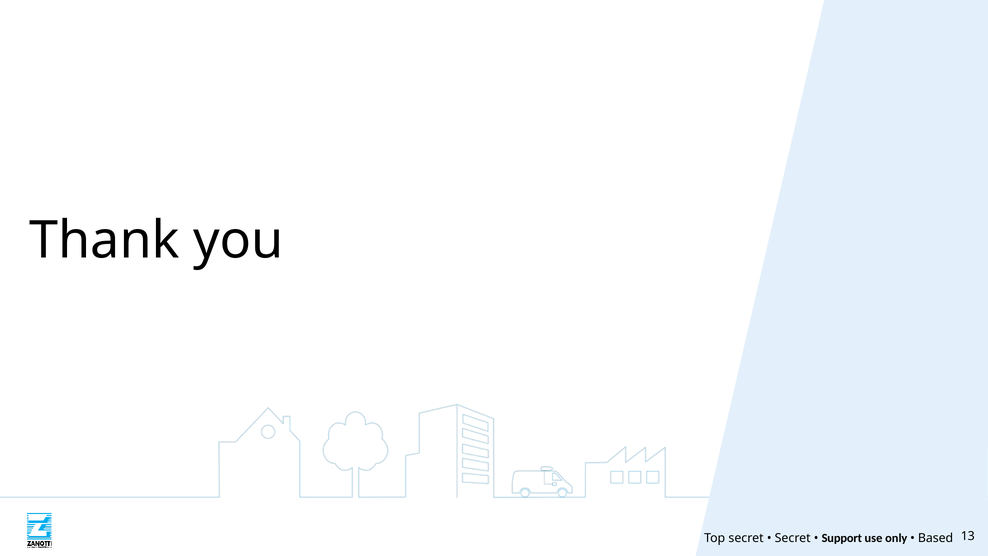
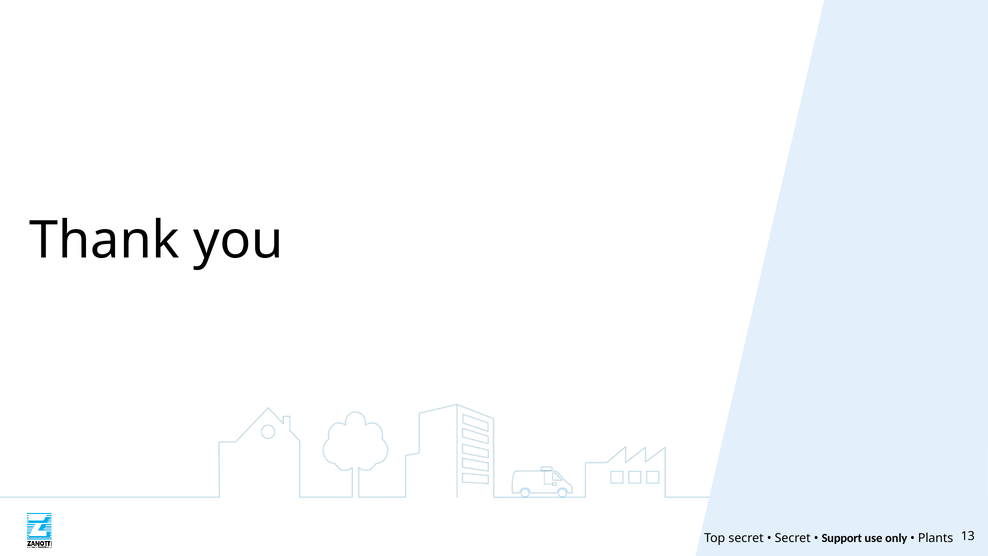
Based: Based -> Plants
